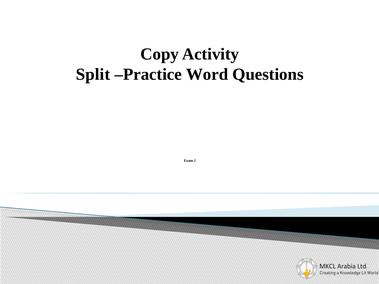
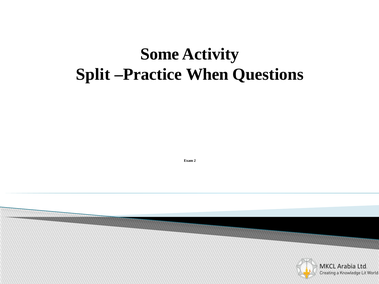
Copy: Copy -> Some
Word: Word -> When
